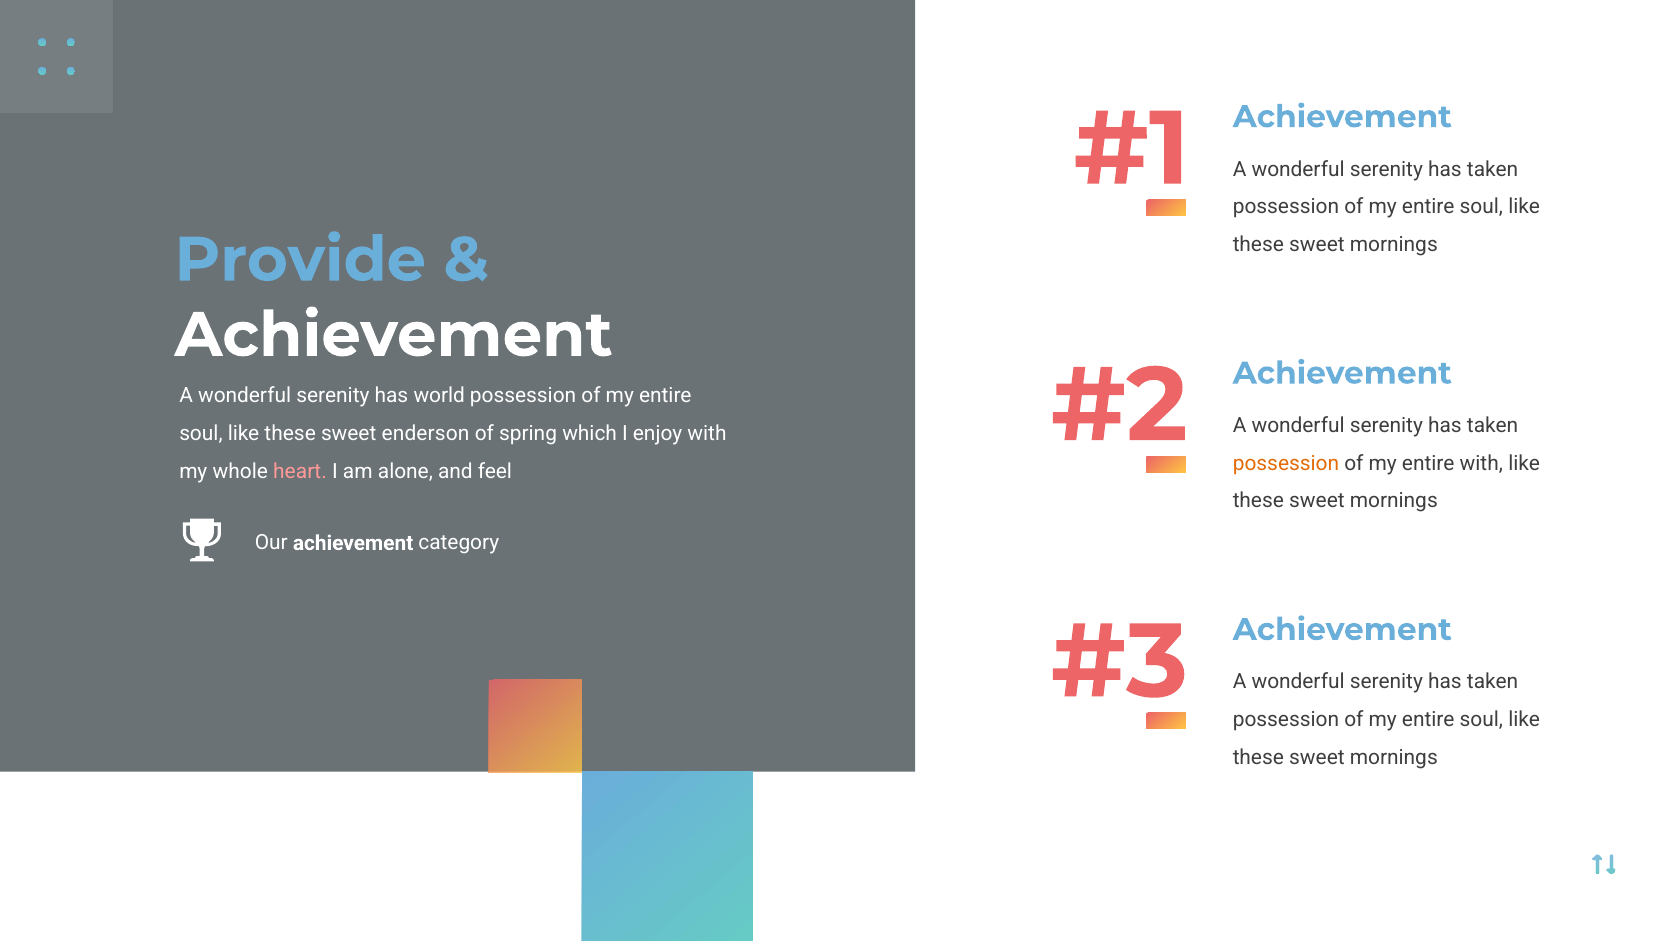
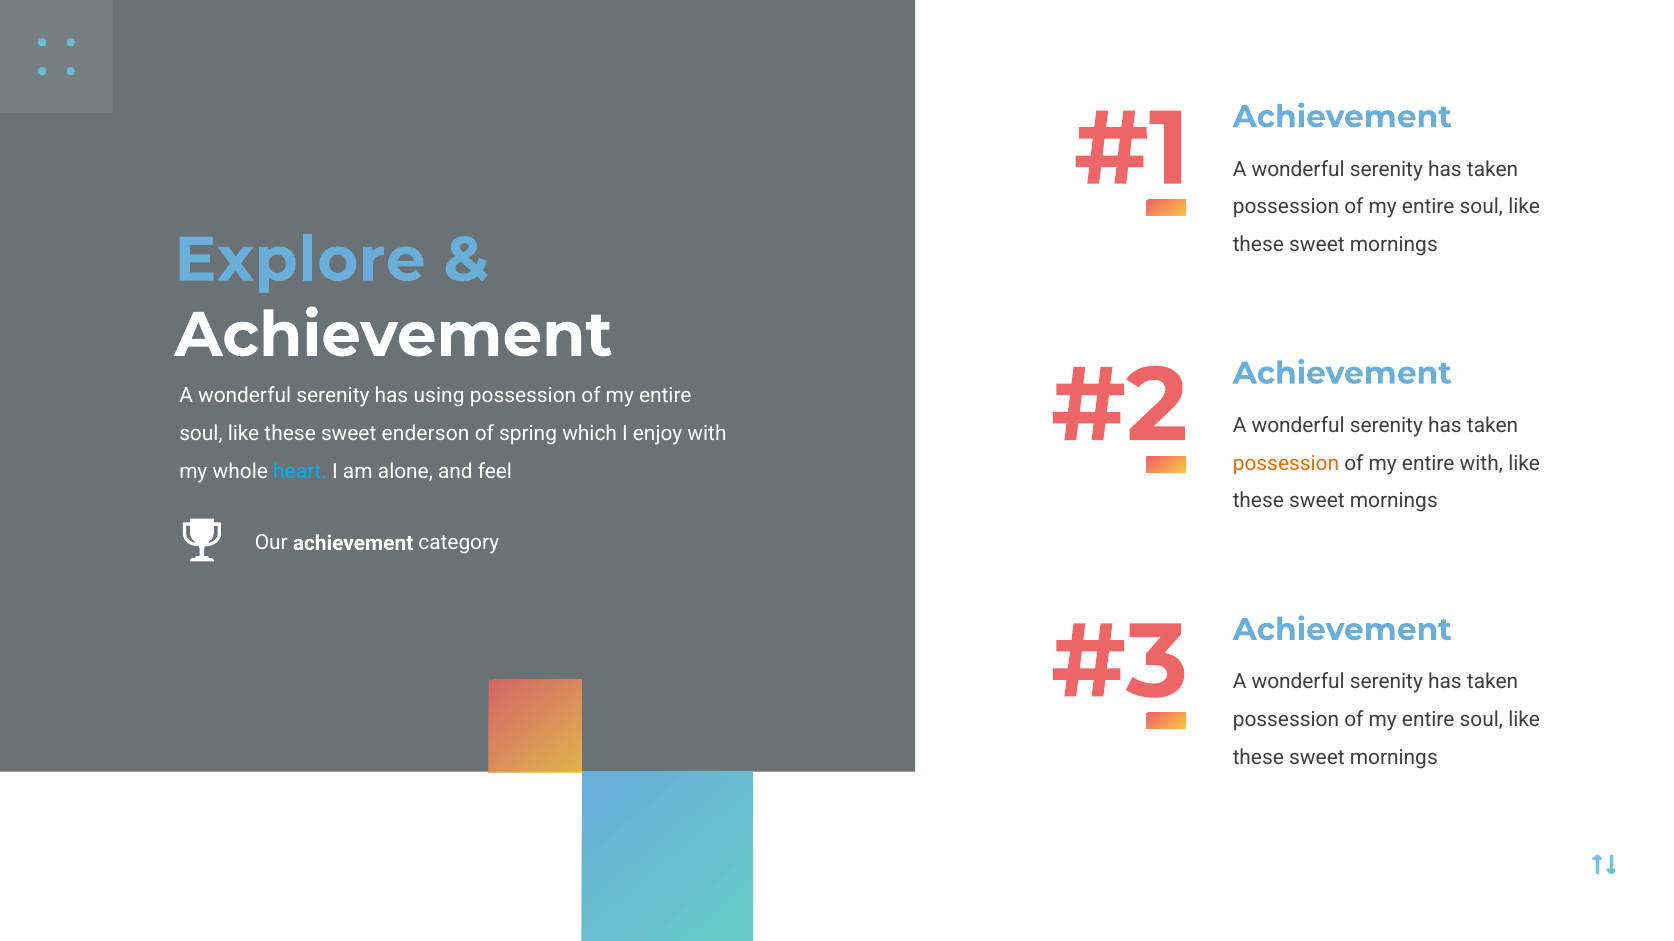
Provide: Provide -> Explore
world: world -> using
heart colour: pink -> light blue
